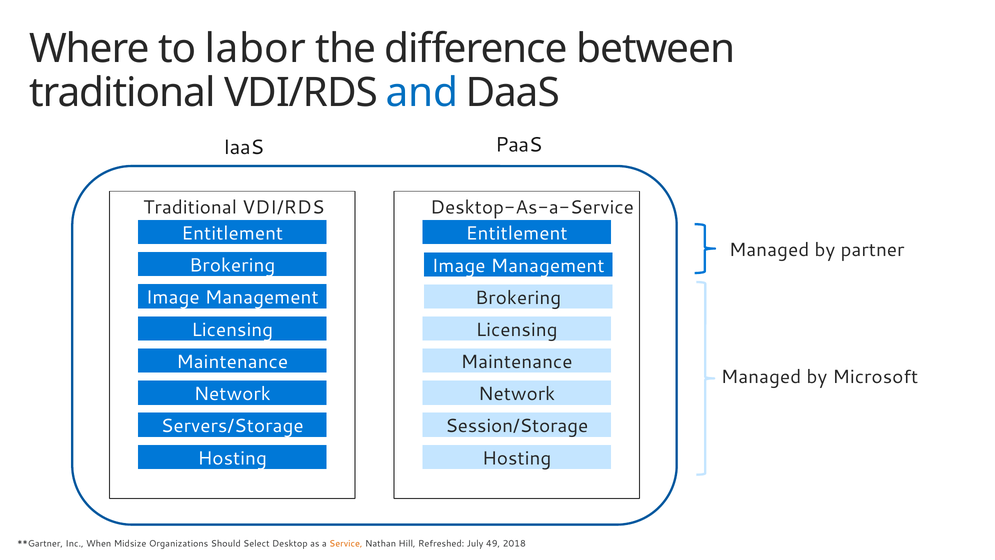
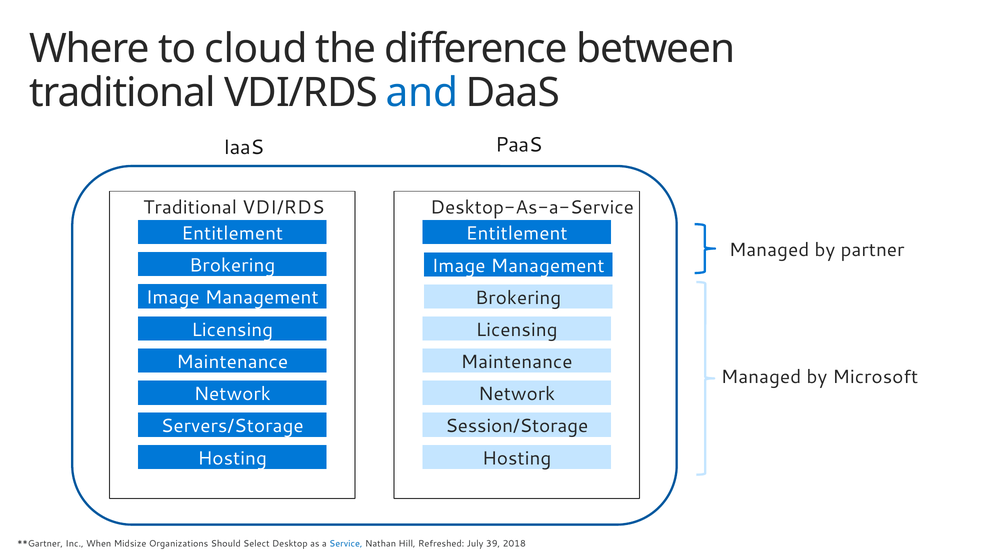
labor: labor -> cloud
Service colour: orange -> blue
49: 49 -> 39
